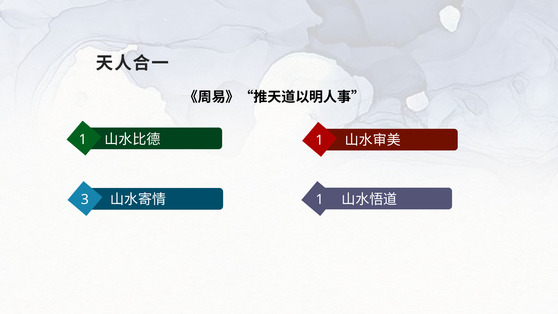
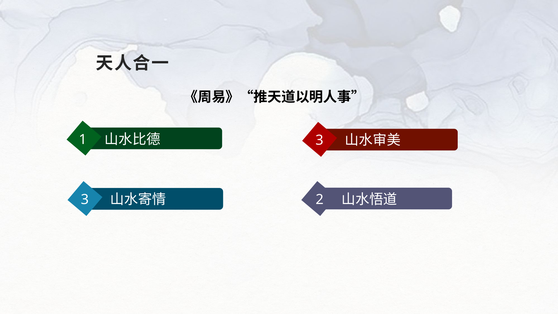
1 at (319, 140): 1 -> 3
1 at (320, 199): 1 -> 2
